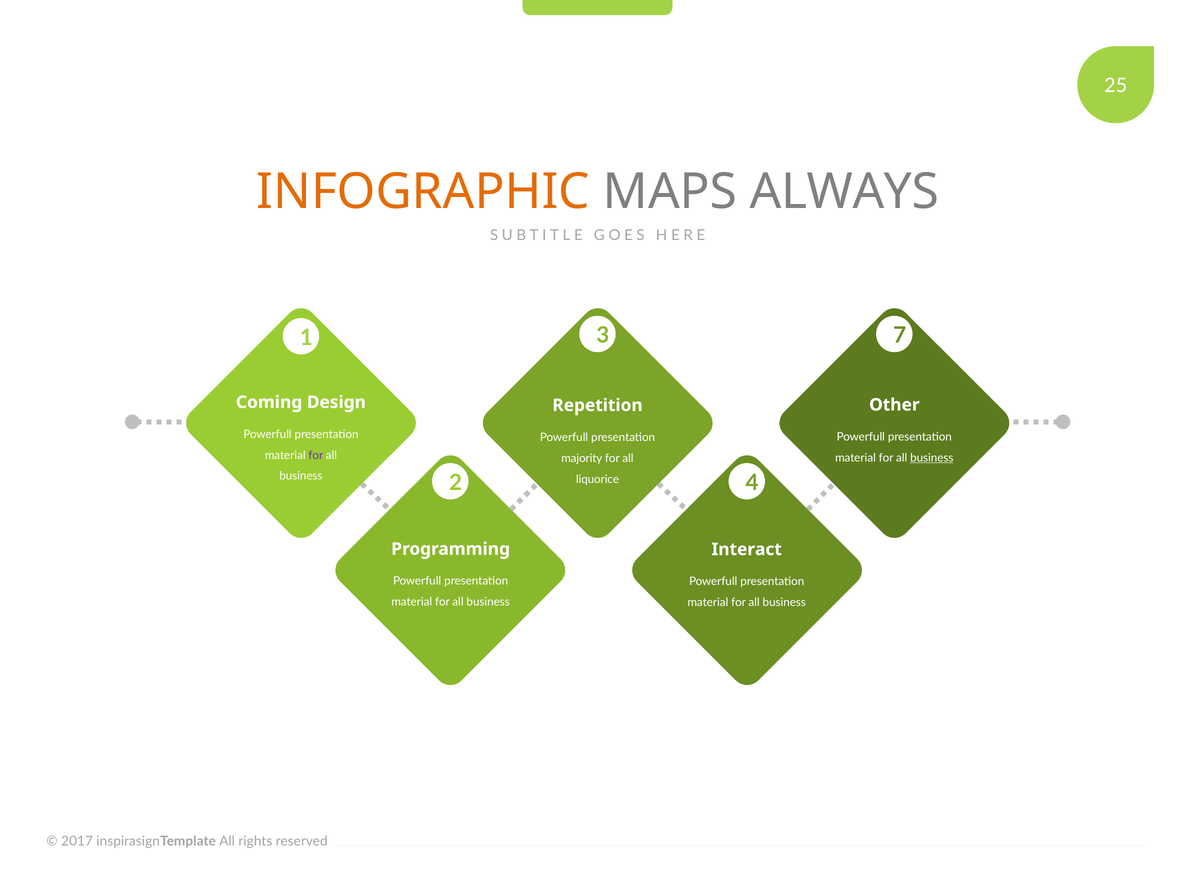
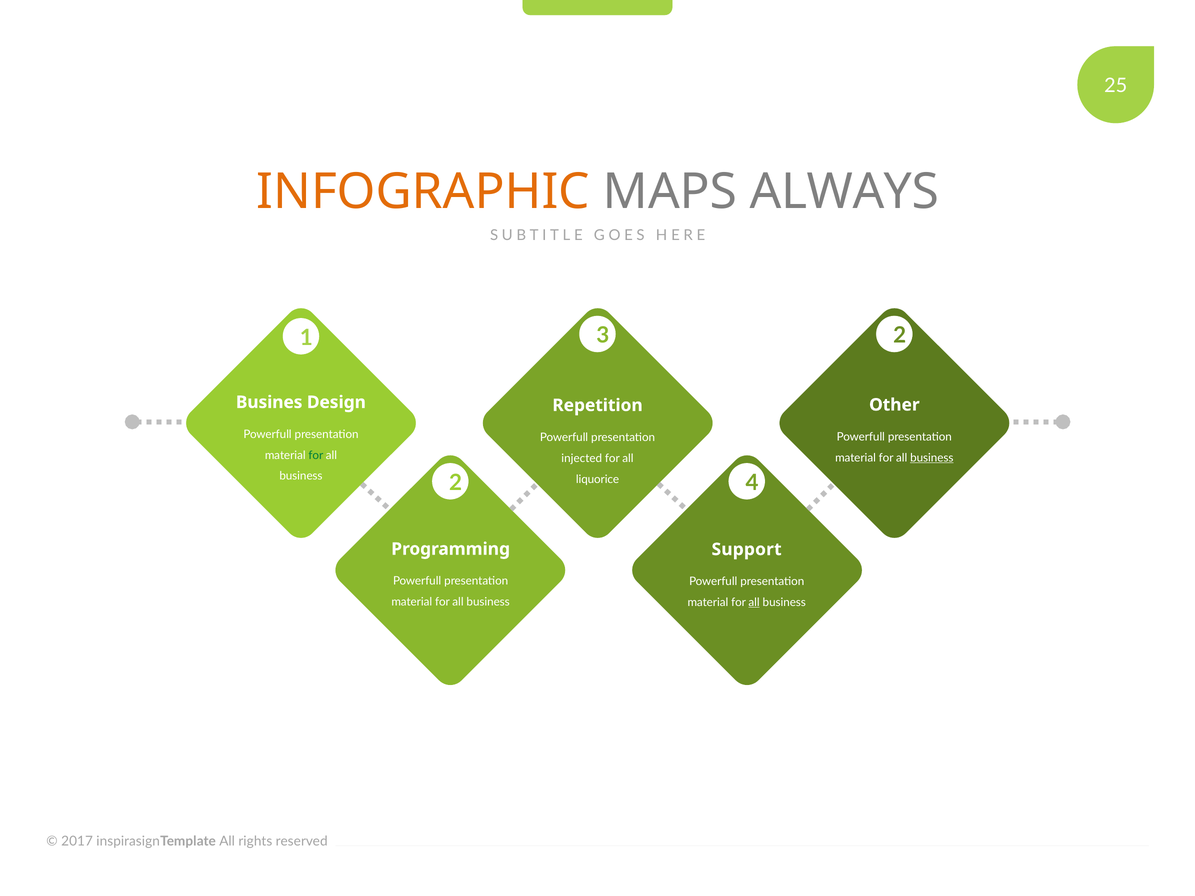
3 7: 7 -> 2
Coming: Coming -> Busines
for at (316, 455) colour: purple -> green
majority: majority -> injected
Interact: Interact -> Support
all at (754, 603) underline: none -> present
